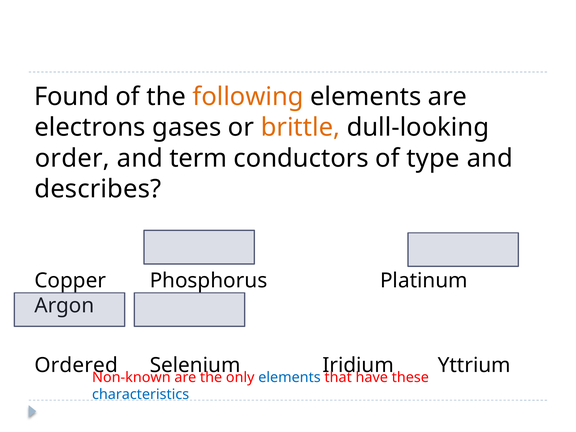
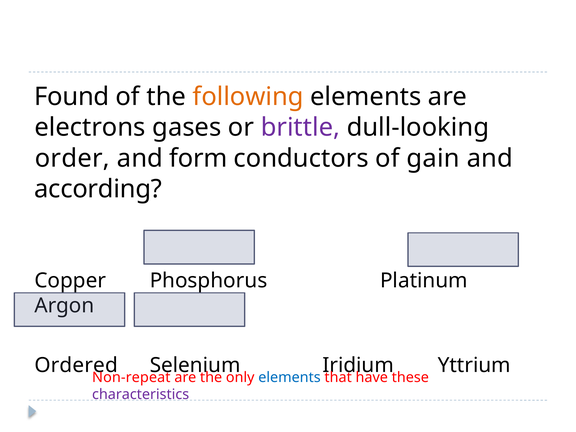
brittle colour: orange -> purple
term: term -> form
type: type -> gain
describes: describes -> according
Non-known: Non-known -> Non-repeat
characteristics colour: blue -> purple
